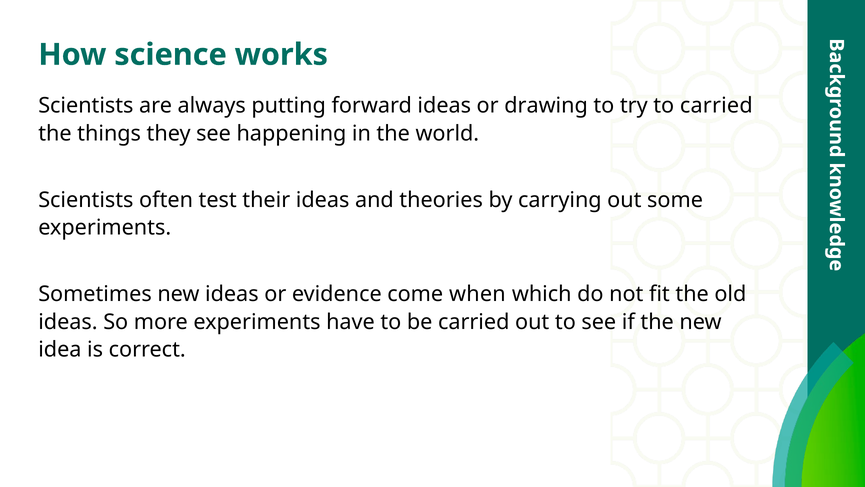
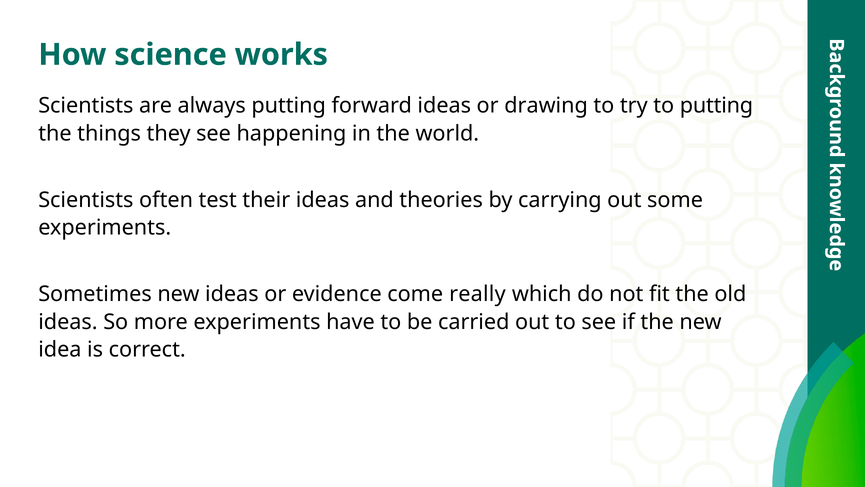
to carried: carried -> putting
when: when -> really
